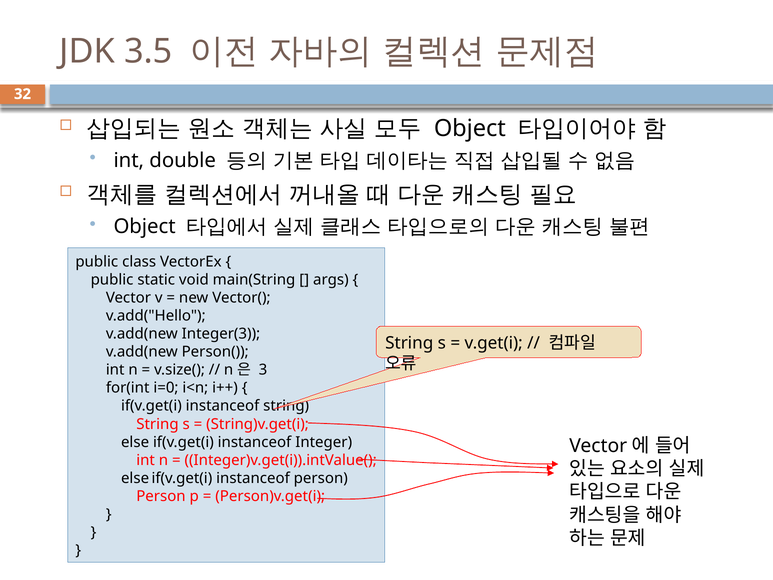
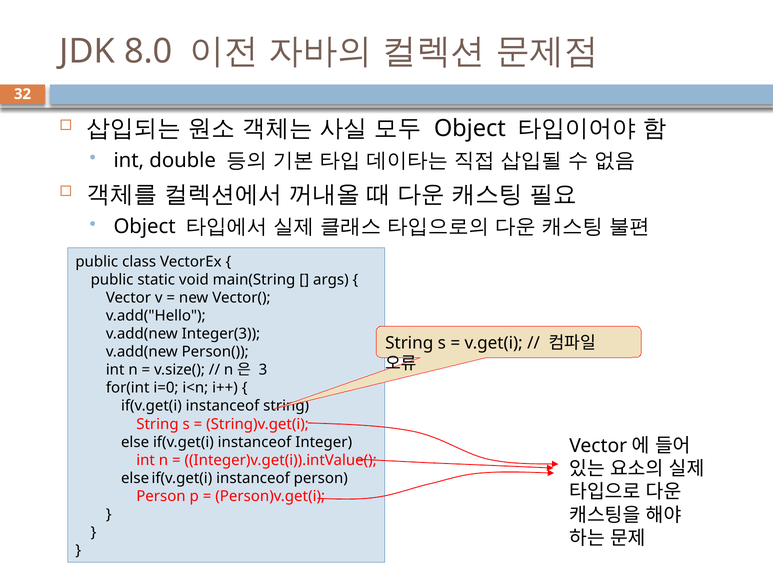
3.5: 3.5 -> 8.0
